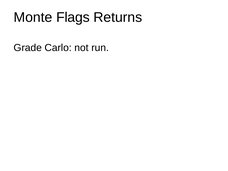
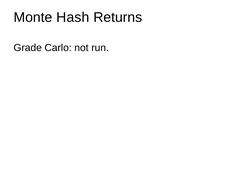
Flags: Flags -> Hash
